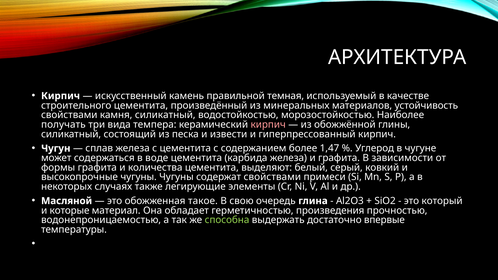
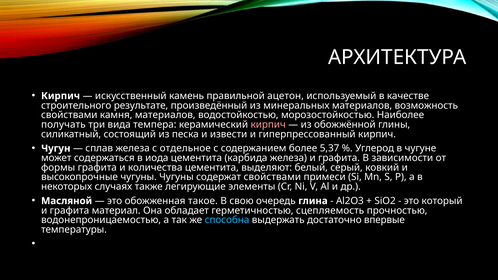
темная: темная -> ацетон
строительного цементита: цементита -> результате
устойчивость: устойчивость -> возможность
камня силикатный: силикатный -> материалов
с цементита: цементита -> отдельное
1,47: 1,47 -> 5,37
воде: воде -> иода
которые at (70, 211): которые -> графита
произведения: произведения -> сцепляемость
способна colour: light green -> light blue
